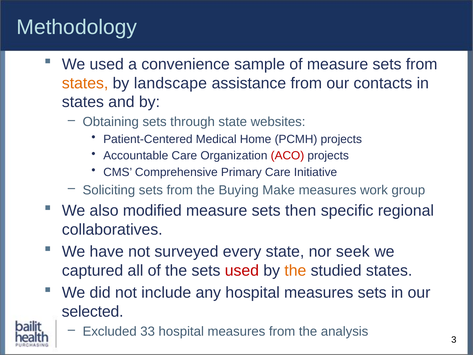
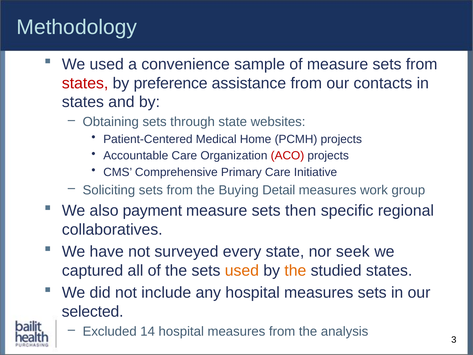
states at (85, 83) colour: orange -> red
landscape: landscape -> preference
Make: Make -> Detail
modified: modified -> payment
used at (242, 270) colour: red -> orange
33: 33 -> 14
